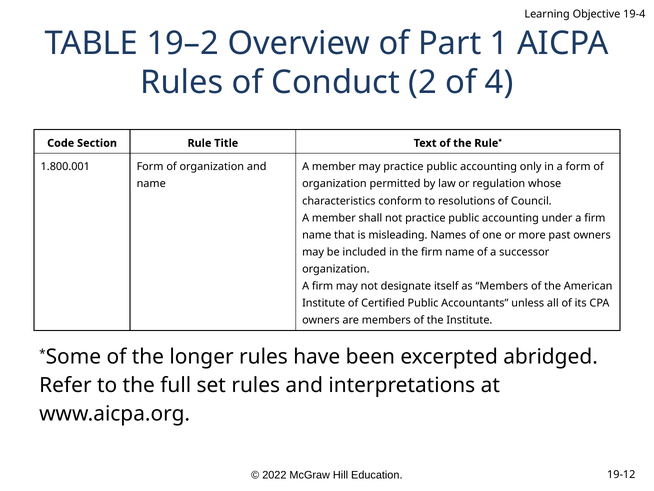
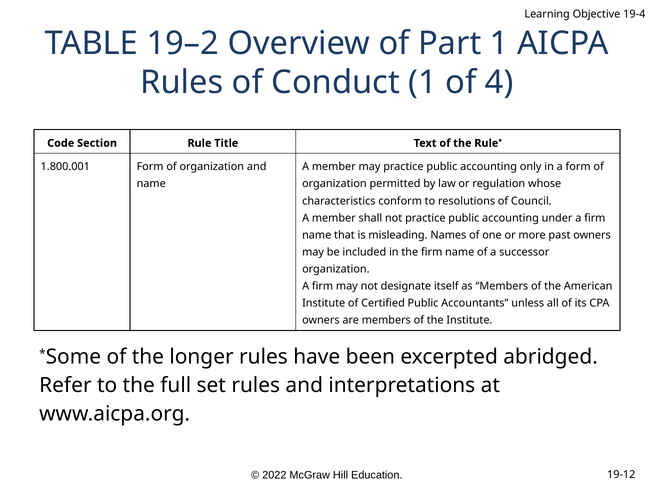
Conduct 2: 2 -> 1
